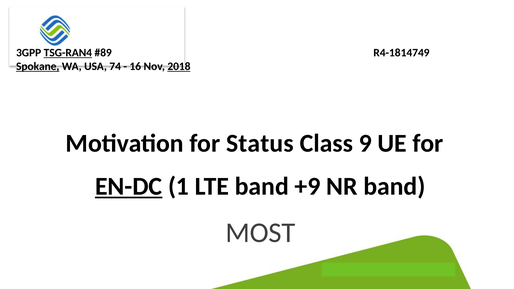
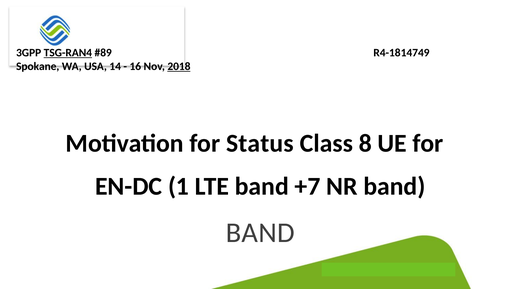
Spokane underline: present -> none
74: 74 -> 14
9: 9 -> 8
EN-DC underline: present -> none
+9: +9 -> +7
MOST at (260, 233): MOST -> BAND
